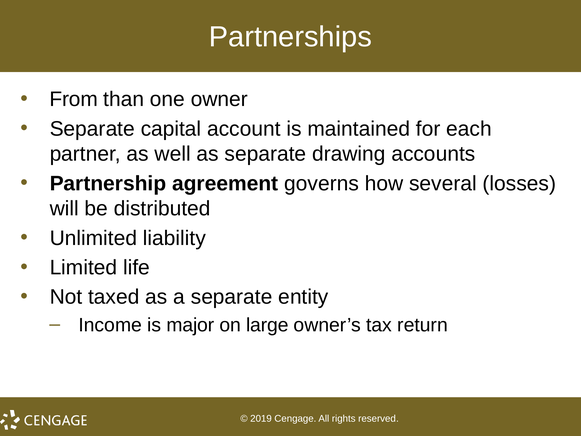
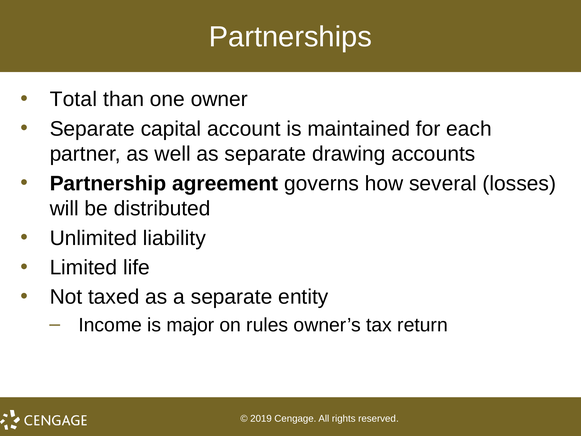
From: From -> Total
large: large -> rules
